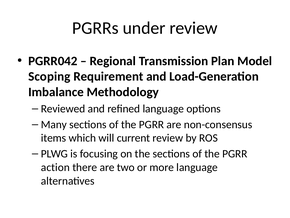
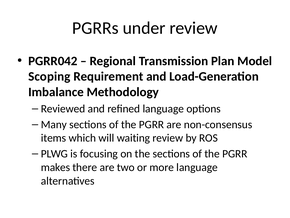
current: current -> waiting
action: action -> makes
